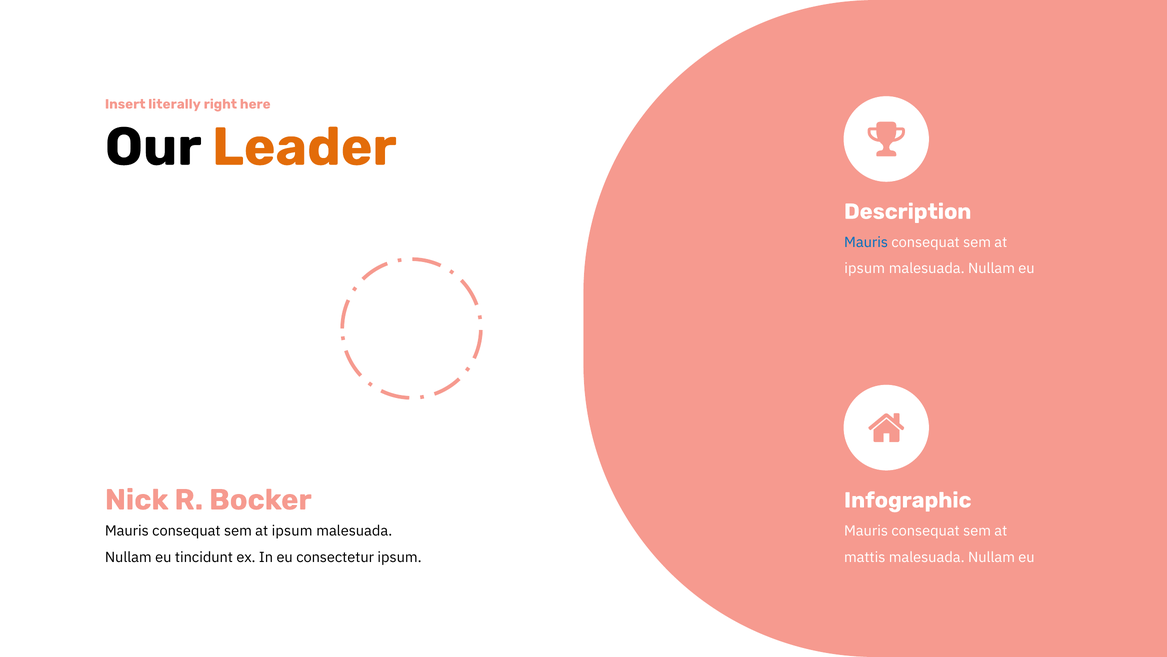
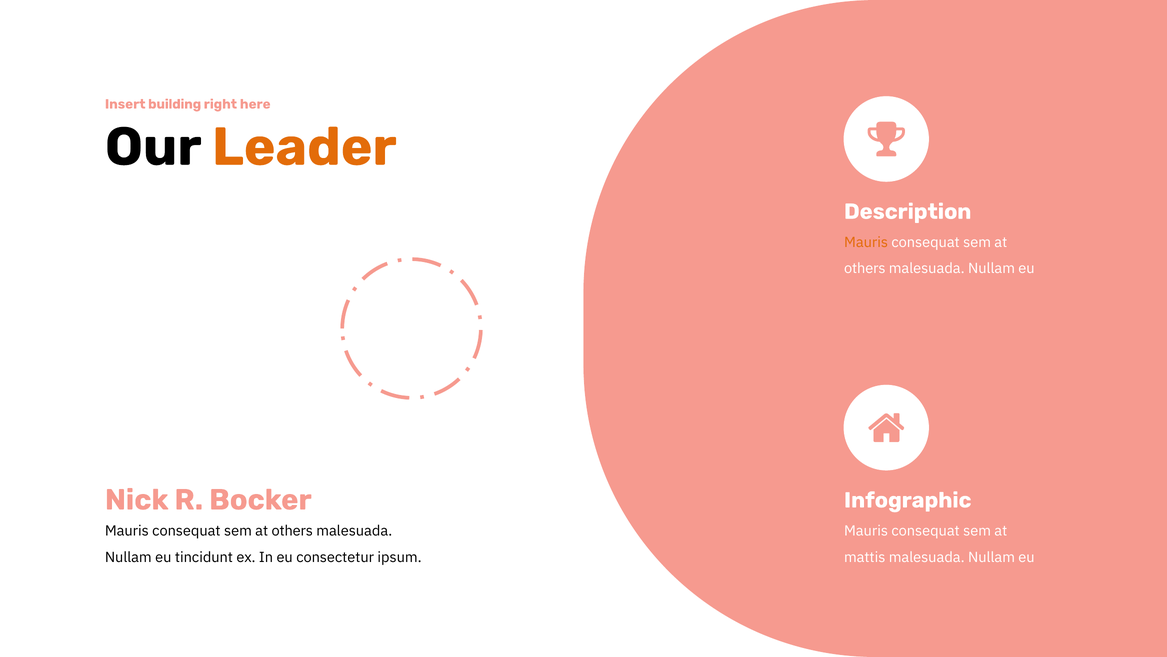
literally: literally -> building
Mauris at (866, 242) colour: blue -> orange
ipsum at (865, 268): ipsum -> others
ipsum at (292, 531): ipsum -> others
